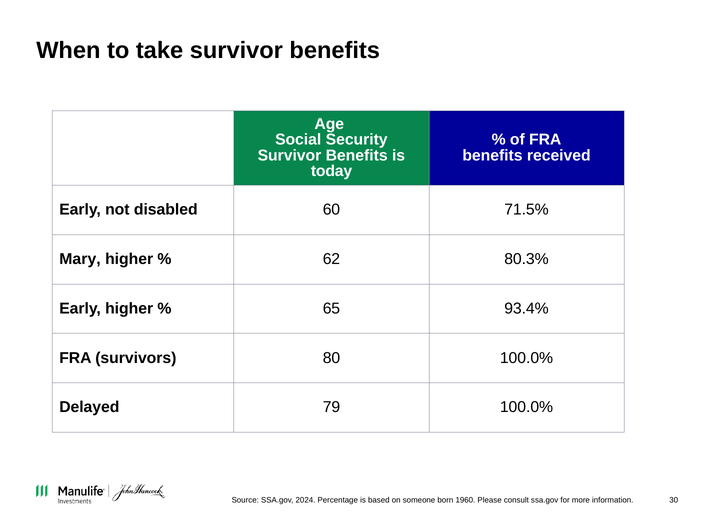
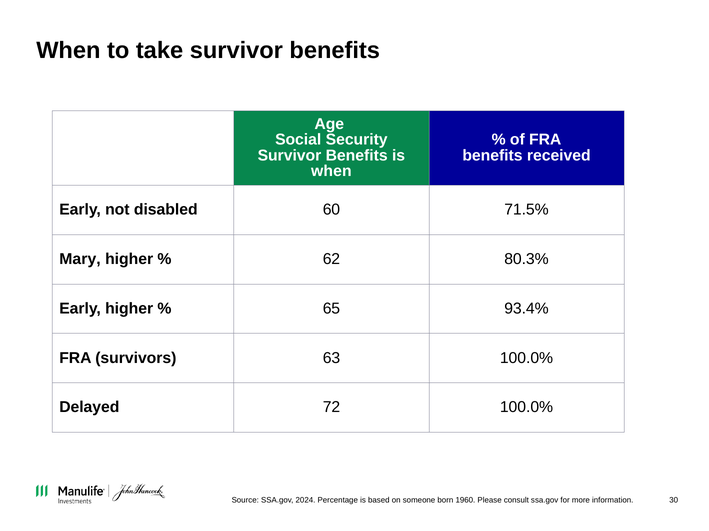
today at (332, 171): today -> when
80: 80 -> 63
79: 79 -> 72
